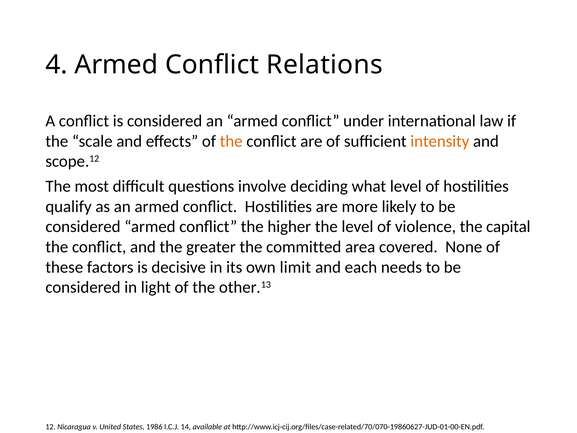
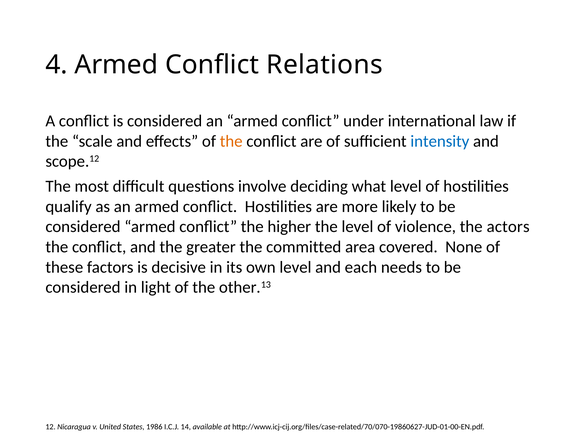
intensity colour: orange -> blue
capital: capital -> actors
own limit: limit -> level
